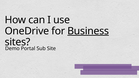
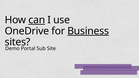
can underline: none -> present
